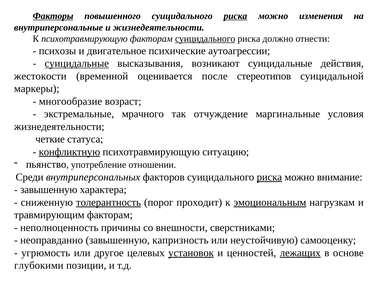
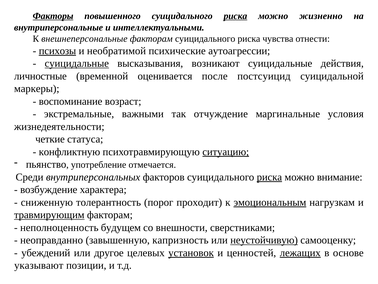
изменения: изменения -> жизненно
и жизнедеятельности: жизнедеятельности -> интеллектуальными
К психотравмирующую: психотравмирующую -> внешнеперсональные
суицидального at (205, 39) underline: present -> none
должно: должно -> чувства
психозы underline: none -> present
двигательное: двигательное -> необратимой
жестокости: жестокости -> личностные
стереотипов: стереотипов -> постсуицид
многообразие: многообразие -> воспоминание
мрачного: мрачного -> важными
конфликтную underline: present -> none
ситуацию underline: none -> present
отношении: отношении -> отмечается
завышенную at (49, 189): завышенную -> возбуждение
толерантность underline: present -> none
травмирующим underline: none -> present
причины: причины -> будущем
неустойчивую underline: none -> present
угрюмость: угрюмость -> убеждений
глубокими: глубокими -> указывают
